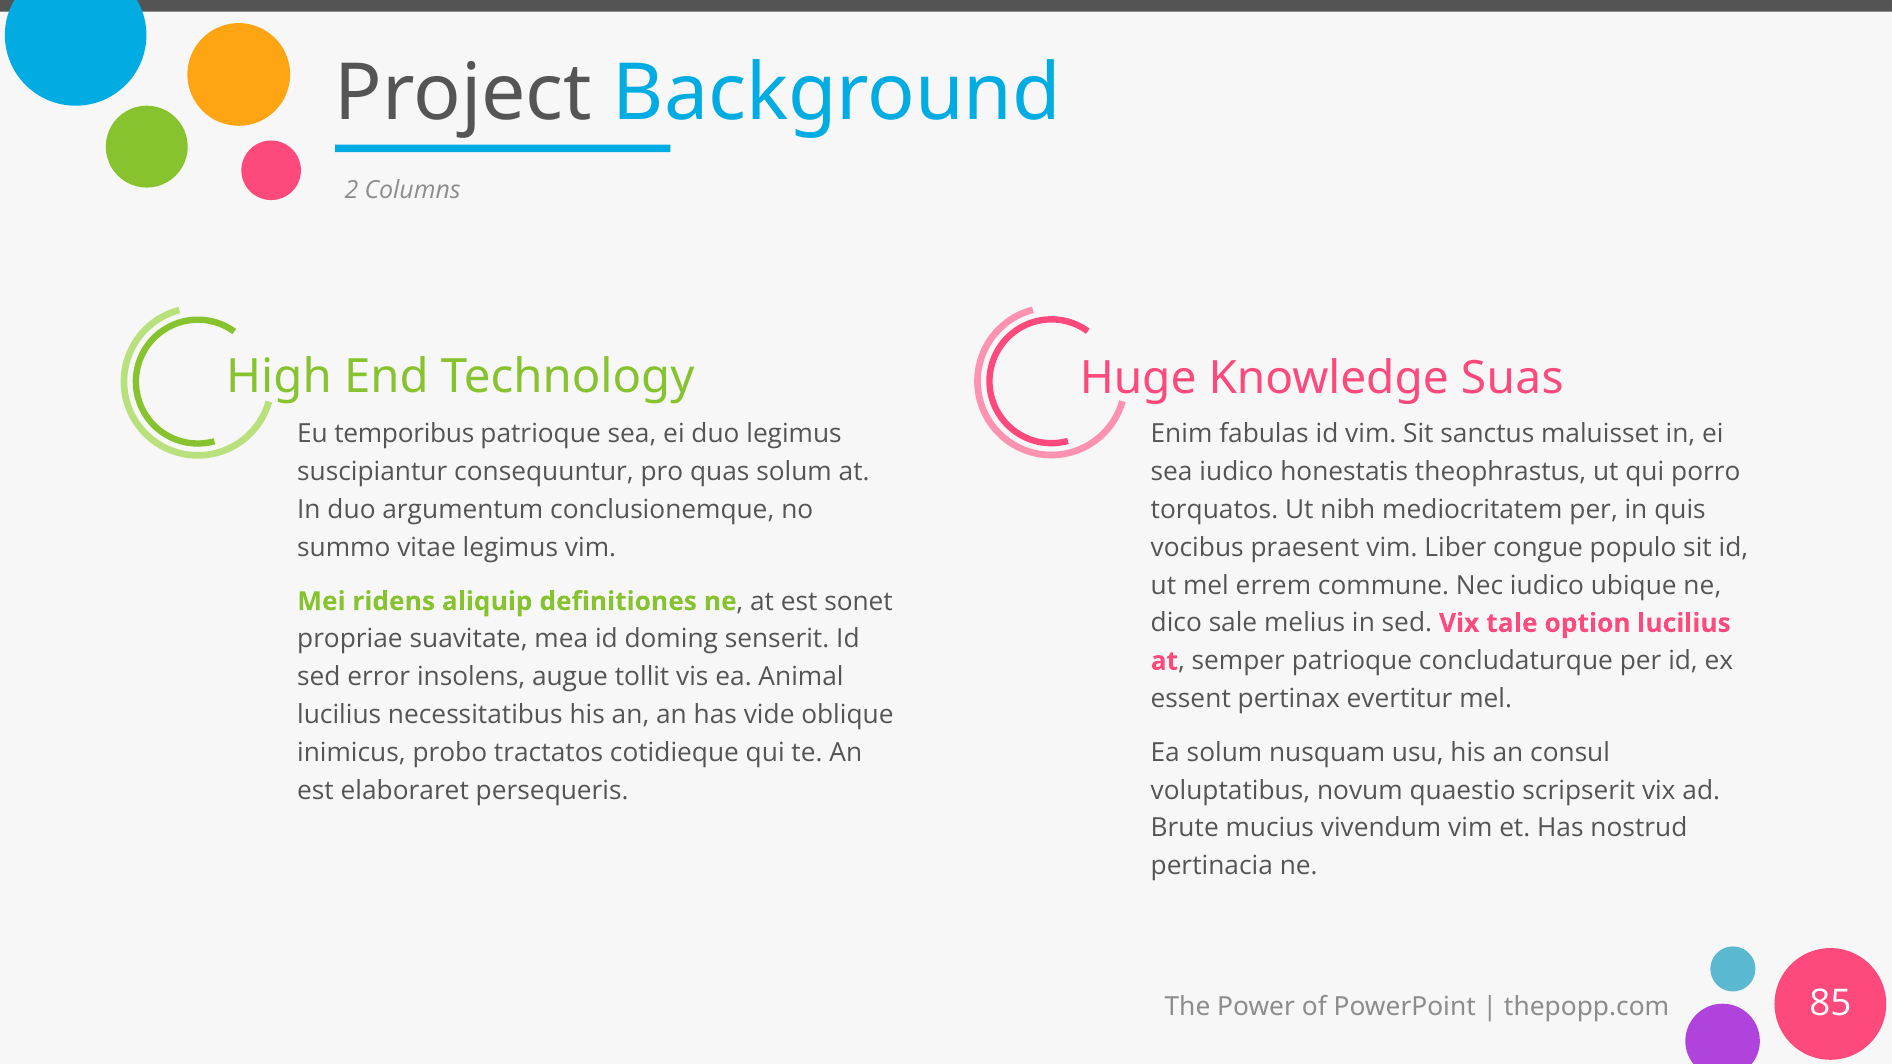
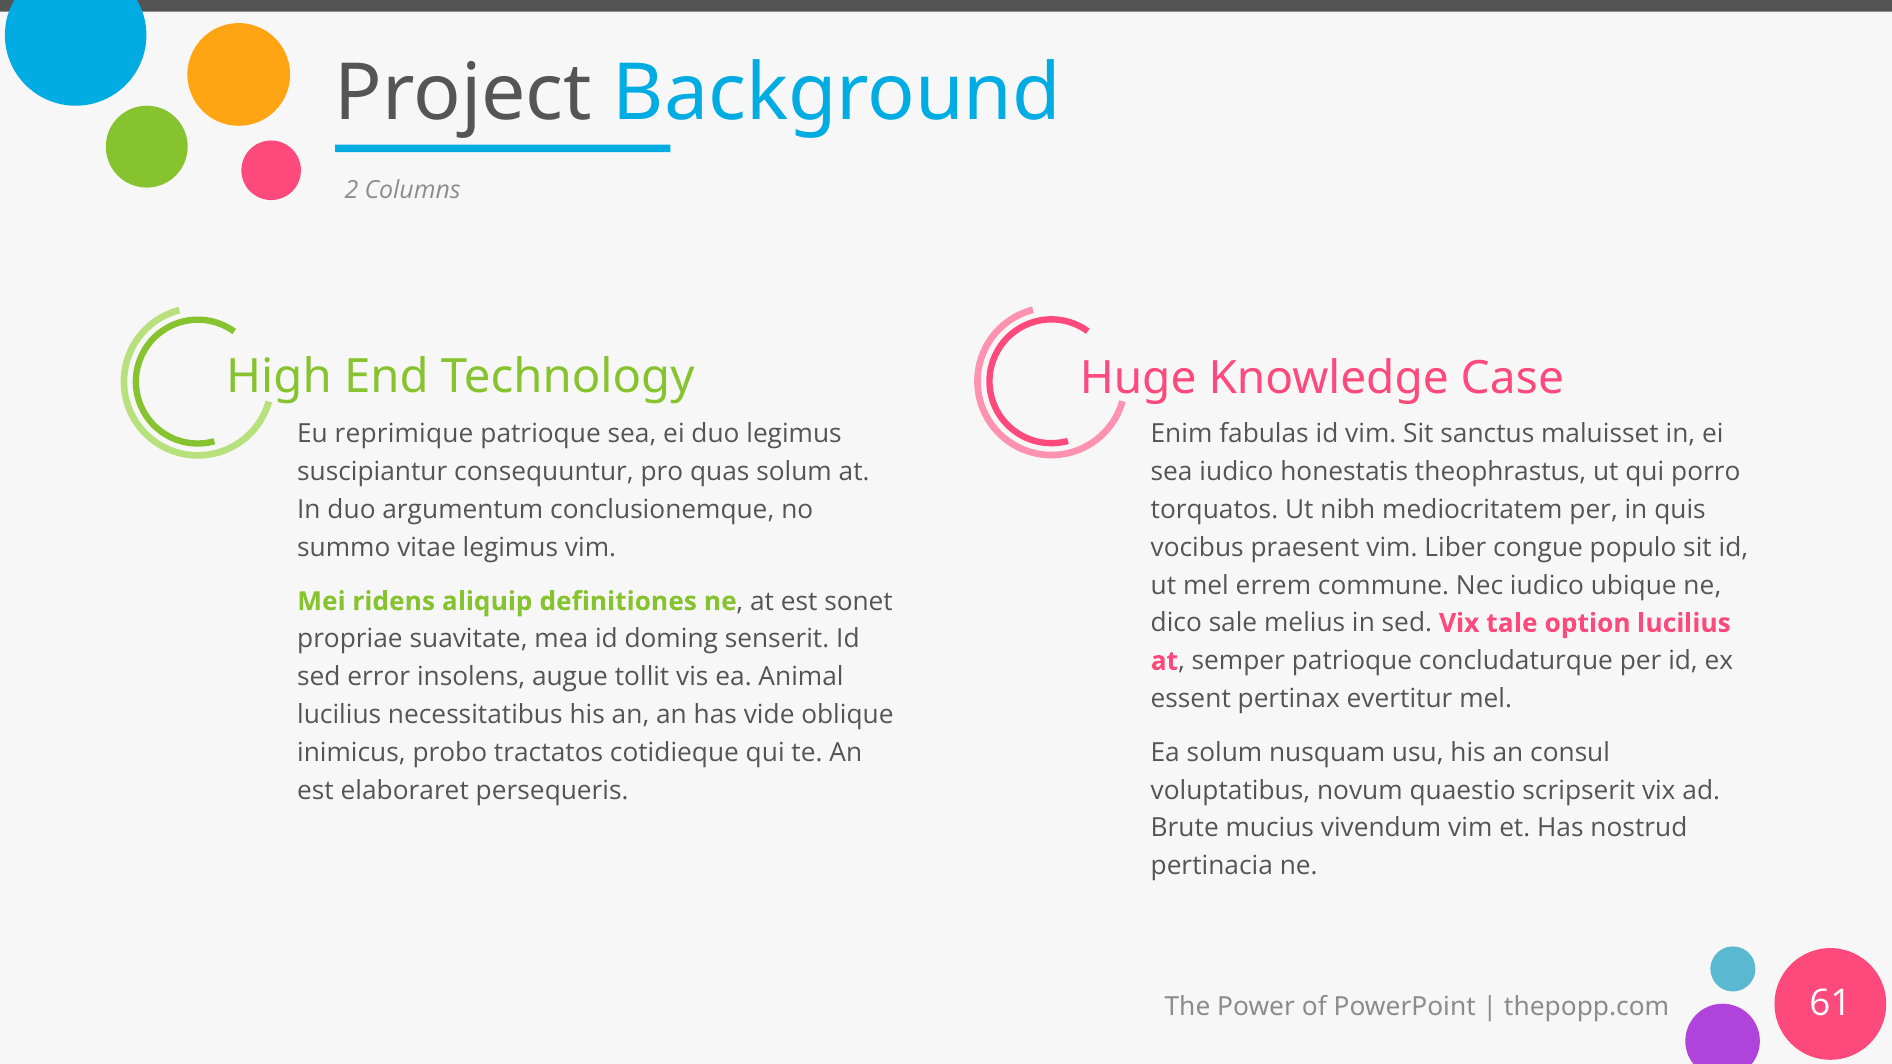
Suas: Suas -> Case
temporibus: temporibus -> reprimique
85: 85 -> 61
